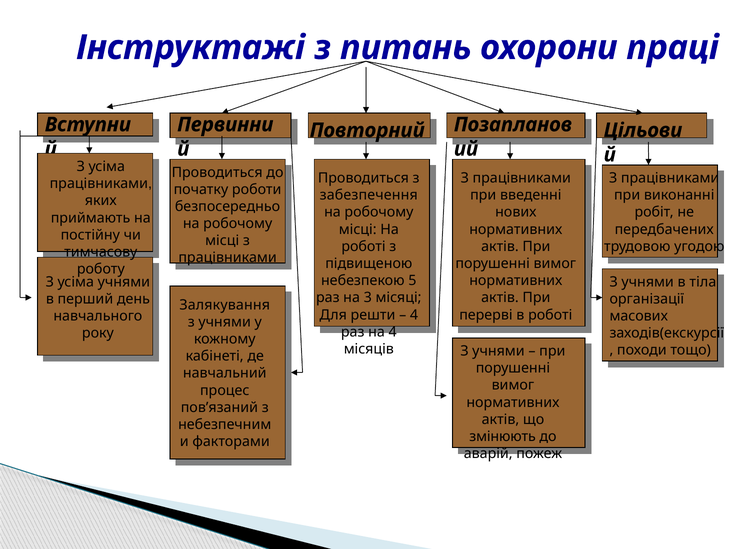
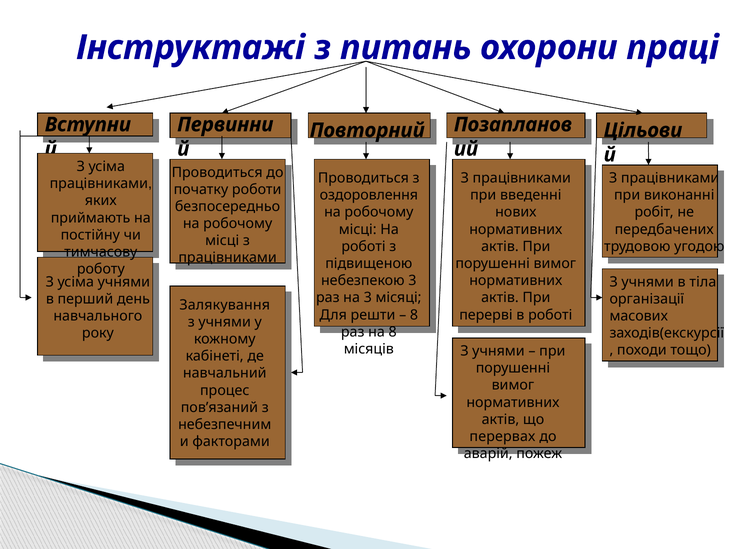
забезпечення: забезпечення -> оздоровлення
небезпекою 5: 5 -> 3
4 at (414, 315): 4 -> 8
на 4: 4 -> 8
змінюють: змінюють -> перервах
